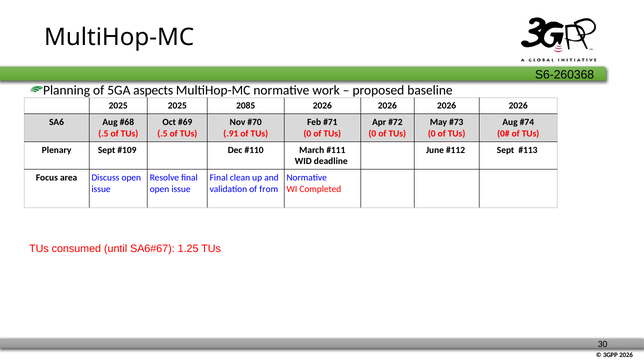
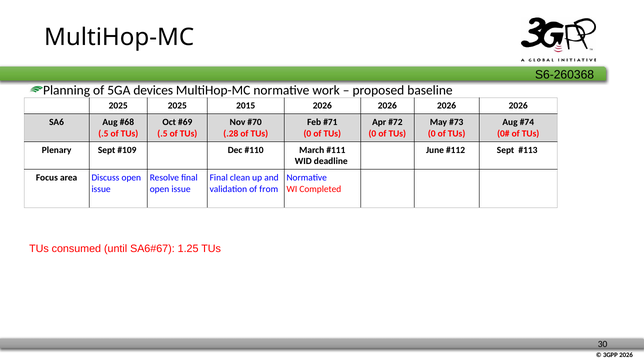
aspects: aspects -> devices
2085: 2085 -> 2015
.91: .91 -> .28
